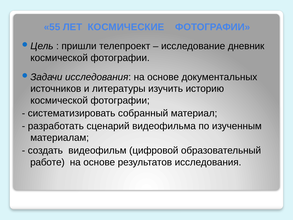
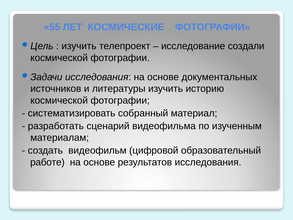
пришли at (79, 46): пришли -> изучить
дневник: дневник -> создали
